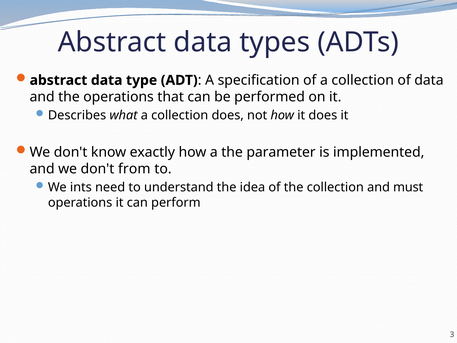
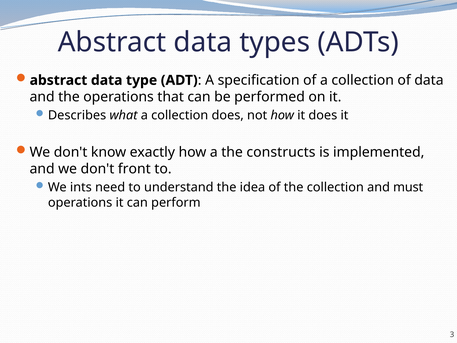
parameter: parameter -> constructs
from: from -> front
